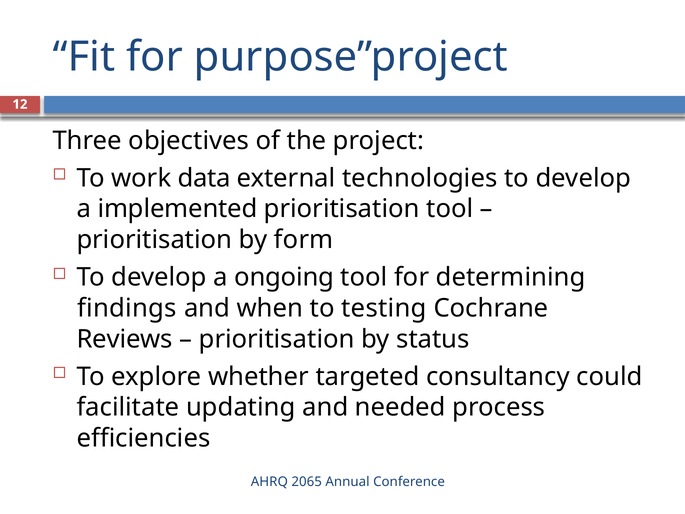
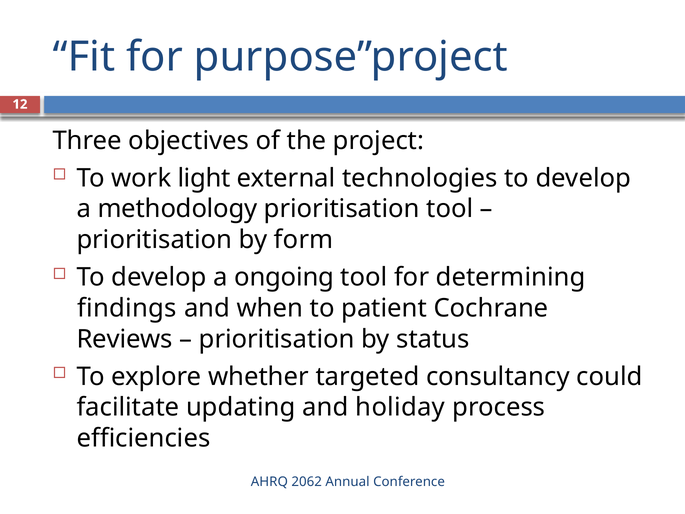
data: data -> light
implemented: implemented -> methodology
testing: testing -> patient
needed: needed -> holiday
2065: 2065 -> 2062
